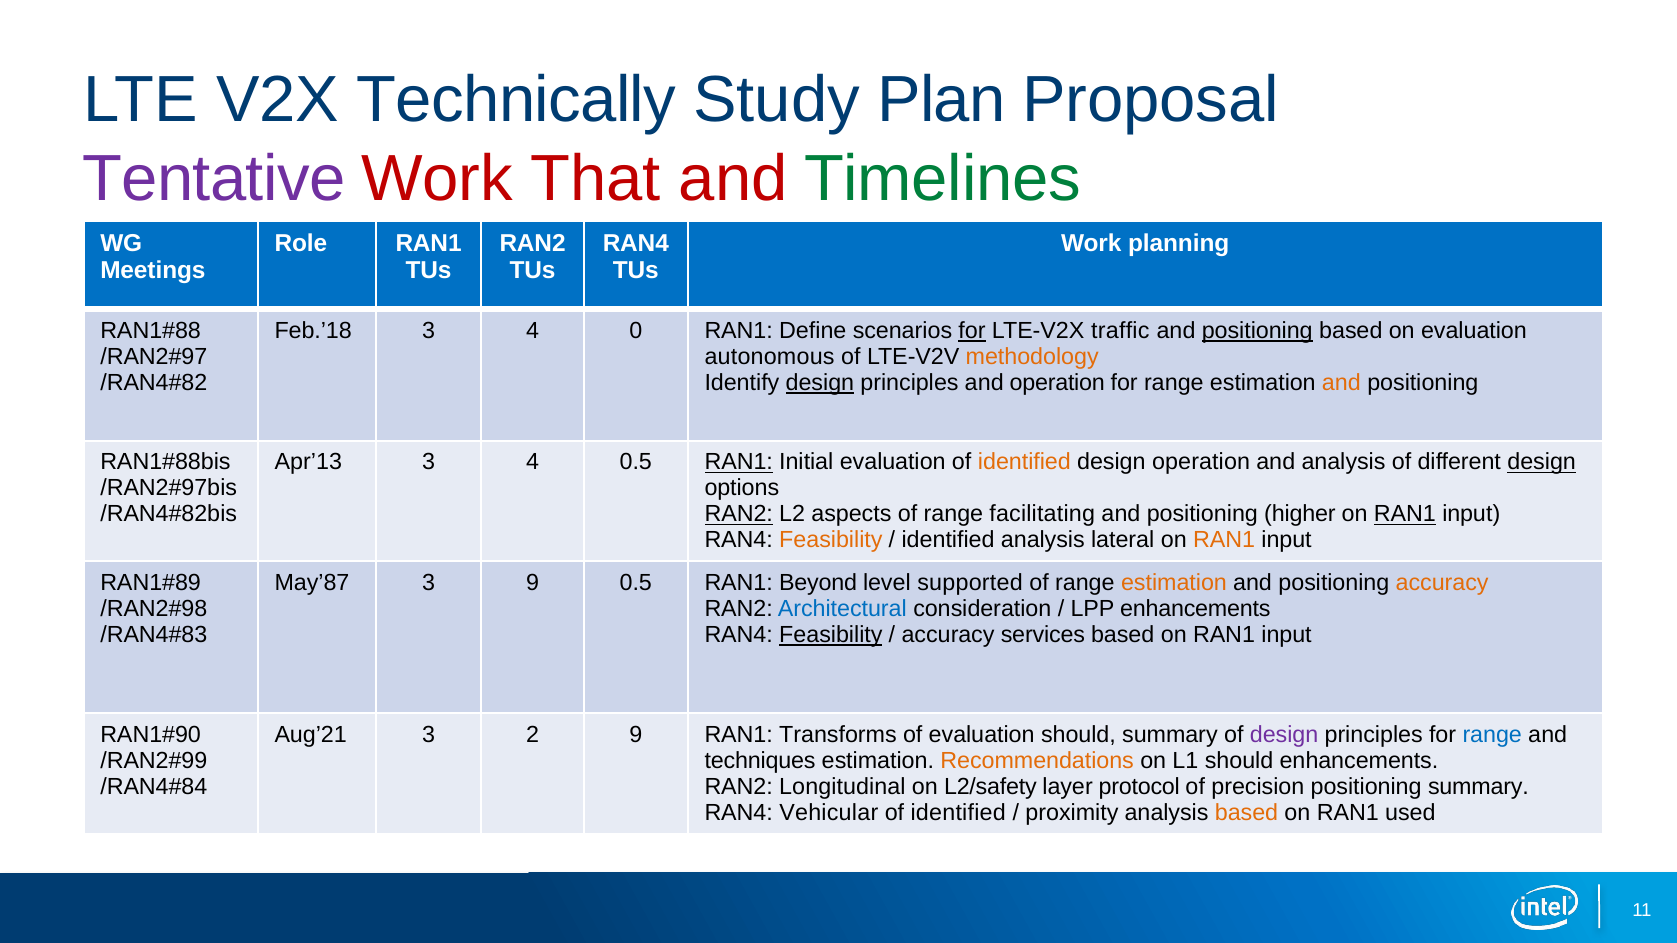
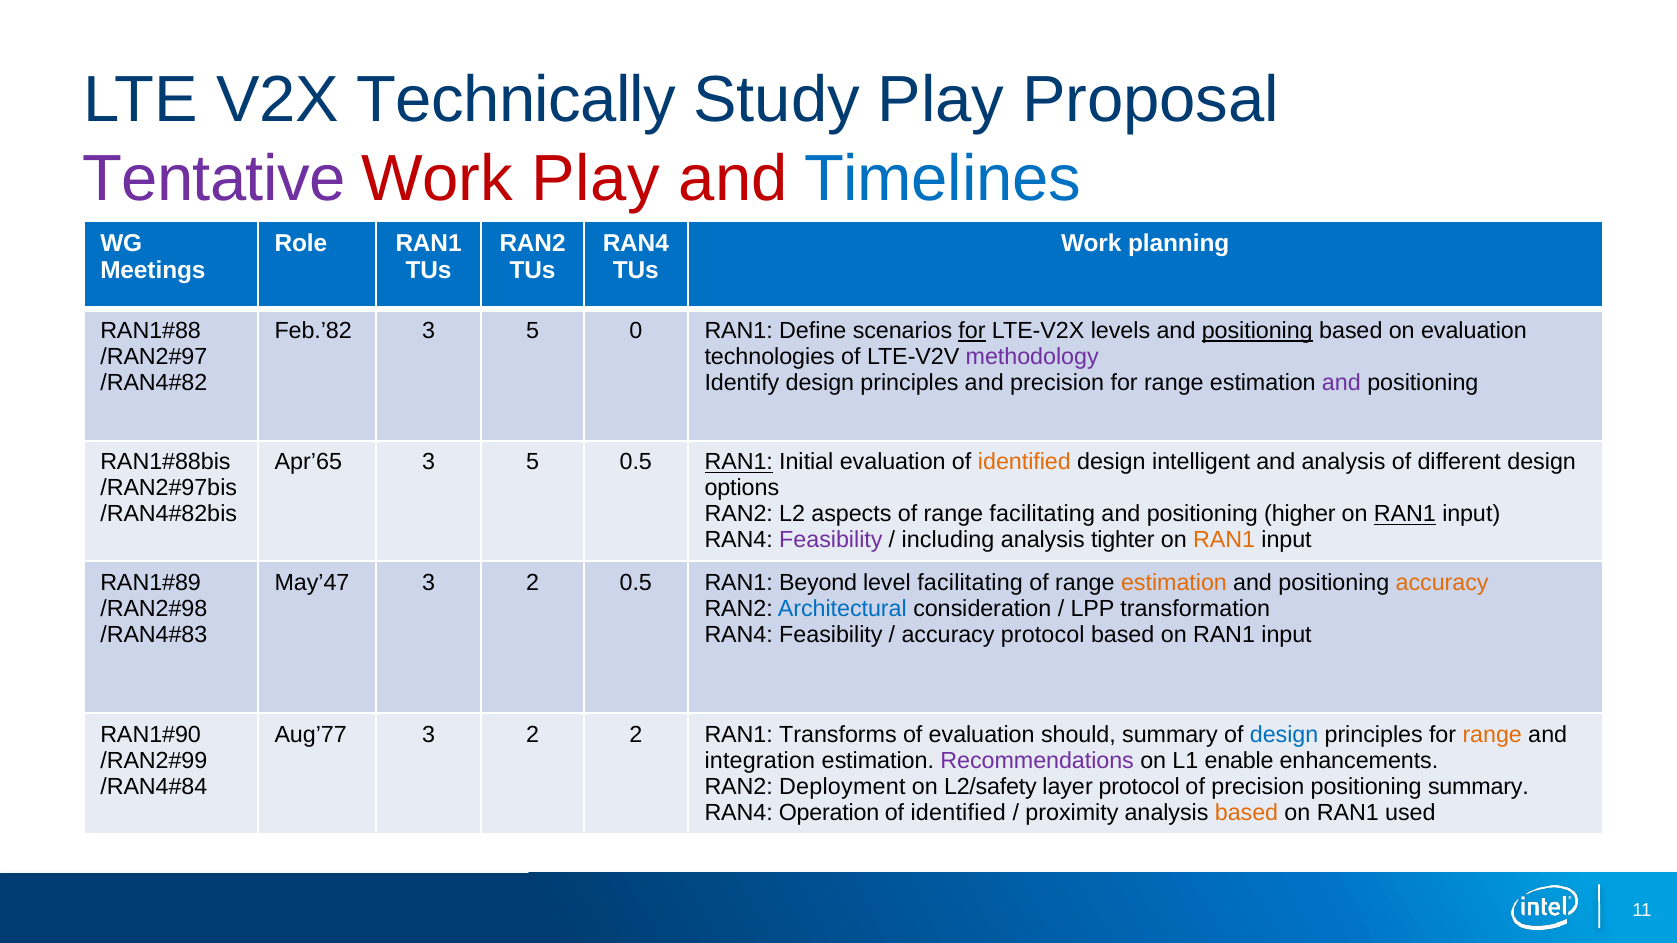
Study Plan: Plan -> Play
Work That: That -> Play
Timelines colour: green -> blue
Feb.’18: Feb.’18 -> Feb.’82
4 at (533, 331): 4 -> 5
traffic: traffic -> levels
autonomous: autonomous -> technologies
methodology colour: orange -> purple
design at (820, 383) underline: present -> none
and operation: operation -> precision
and at (1341, 383) colour: orange -> purple
Apr’13: Apr’13 -> Apr’65
4 at (533, 462): 4 -> 5
design operation: operation -> intelligent
design at (1542, 462) underline: present -> none
RAN2 at (739, 514) underline: present -> none
Feasibility at (831, 541) colour: orange -> purple
identified at (948, 541): identified -> including
lateral: lateral -> tighter
May’87: May’87 -> May’47
9 at (533, 583): 9 -> 2
level supported: supported -> facilitating
LPP enhancements: enhancements -> transformation
Feasibility at (831, 635) underline: present -> none
accuracy services: services -> protocol
Aug’21: Aug’21 -> Aug’77
2 9: 9 -> 2
design at (1284, 735) colour: purple -> blue
range at (1492, 735) colour: blue -> orange
techniques: techniques -> integration
Recommendations colour: orange -> purple
L1 should: should -> enable
Longitudinal: Longitudinal -> Deployment
Vehicular: Vehicular -> Operation
